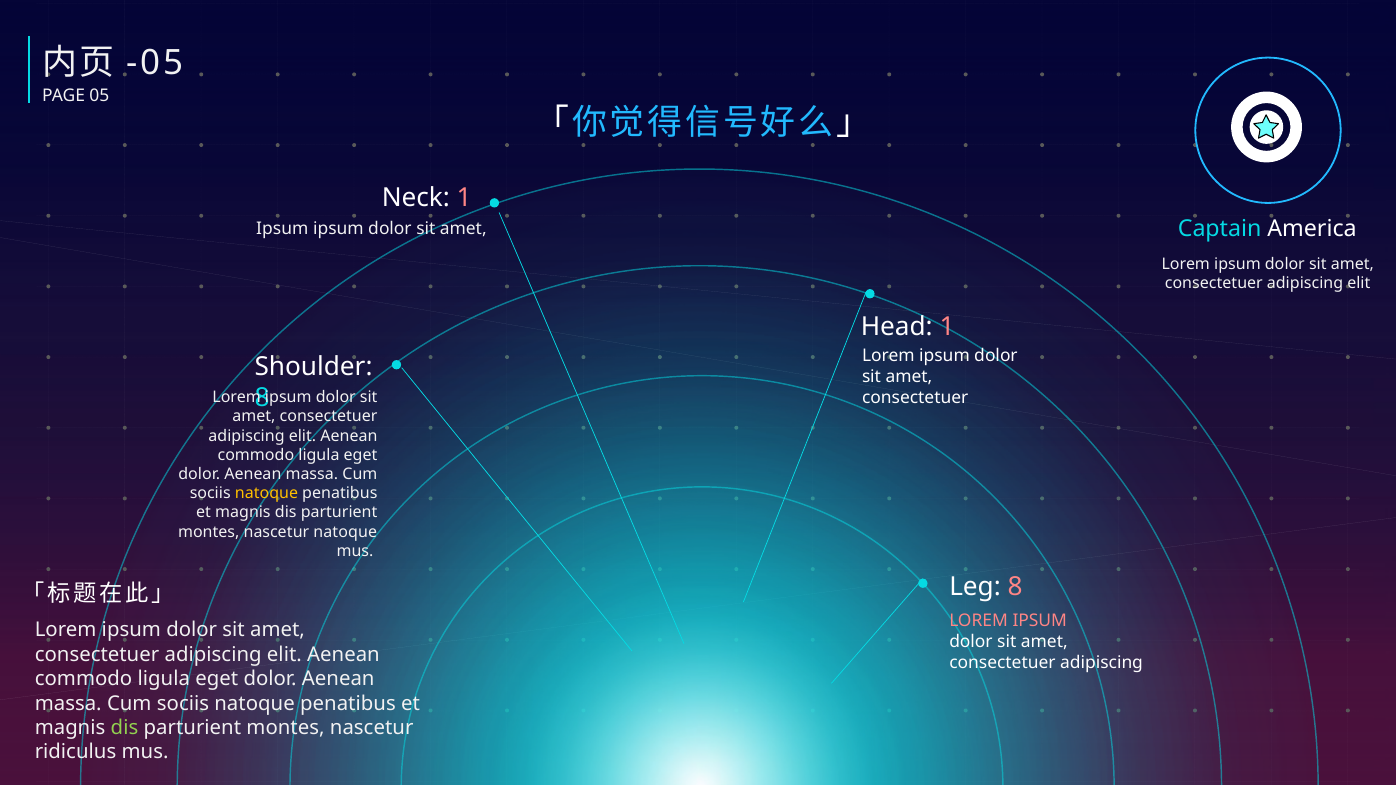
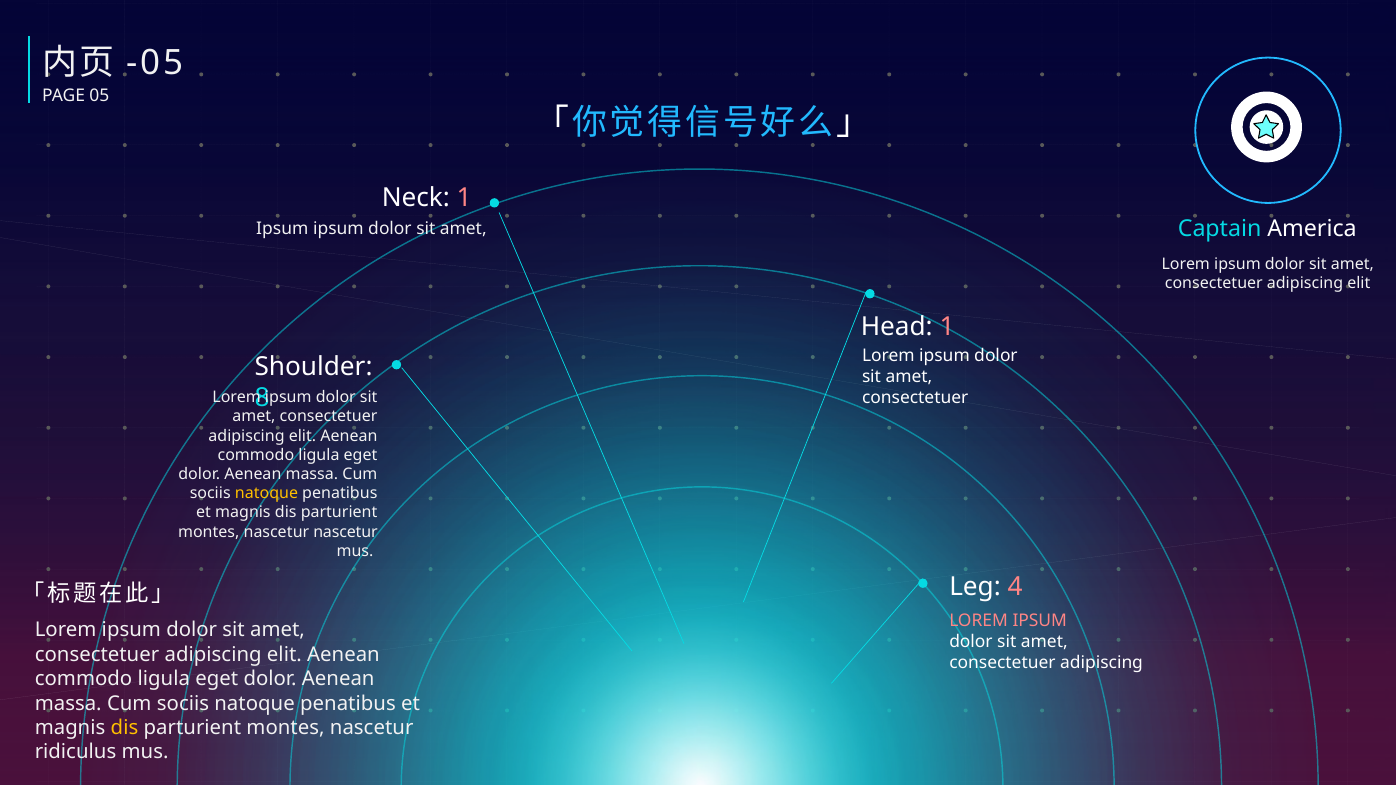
nascetur natoque: natoque -> nascetur
Leg 8: 8 -> 4
dis at (125, 728) colour: light green -> yellow
